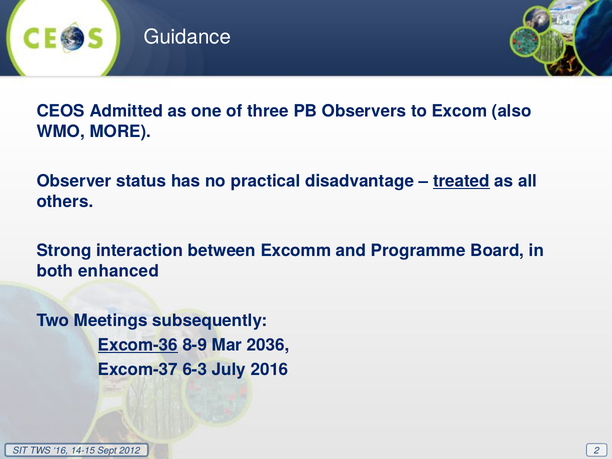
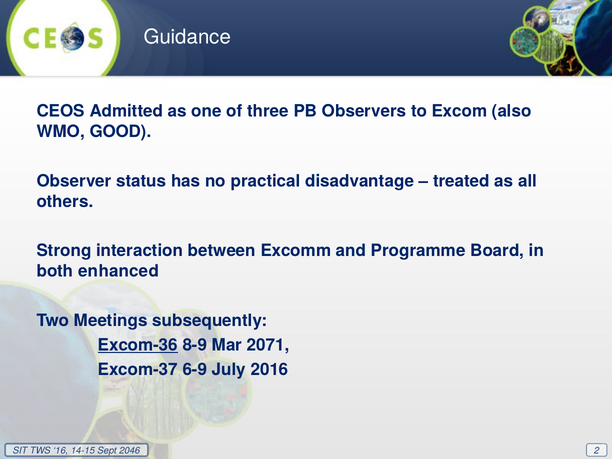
MORE: MORE -> GOOD
treated underline: present -> none
2036: 2036 -> 2071
6-3: 6-3 -> 6-9
2012: 2012 -> 2046
